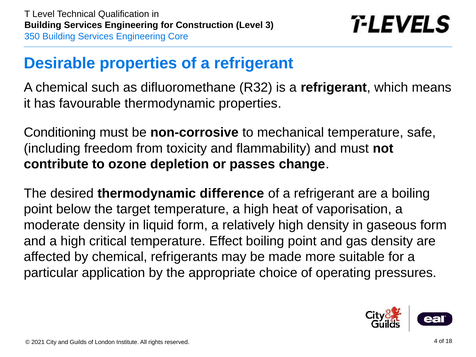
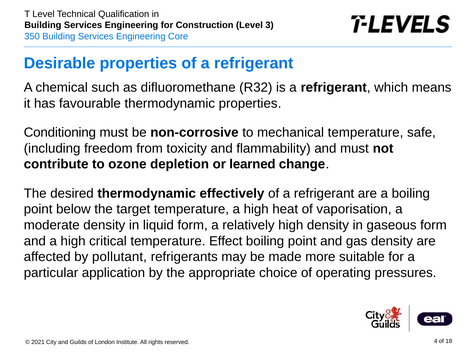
passes: passes -> learned
difference: difference -> effectively
by chemical: chemical -> pollutant
